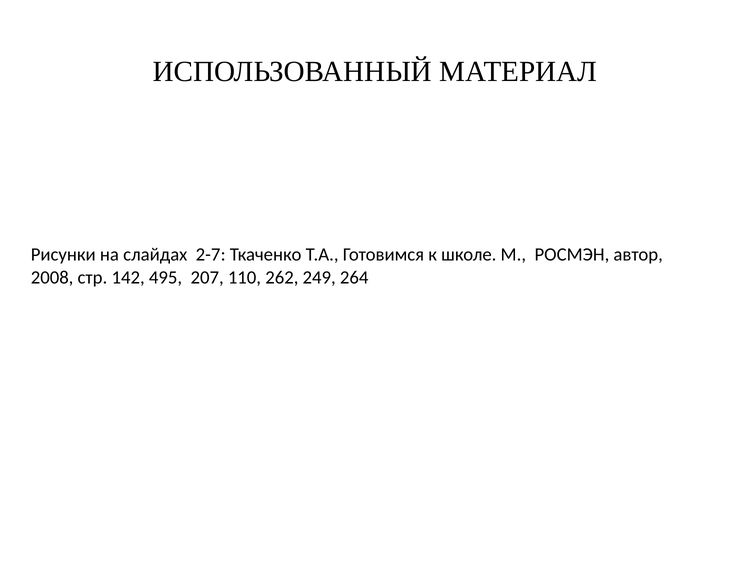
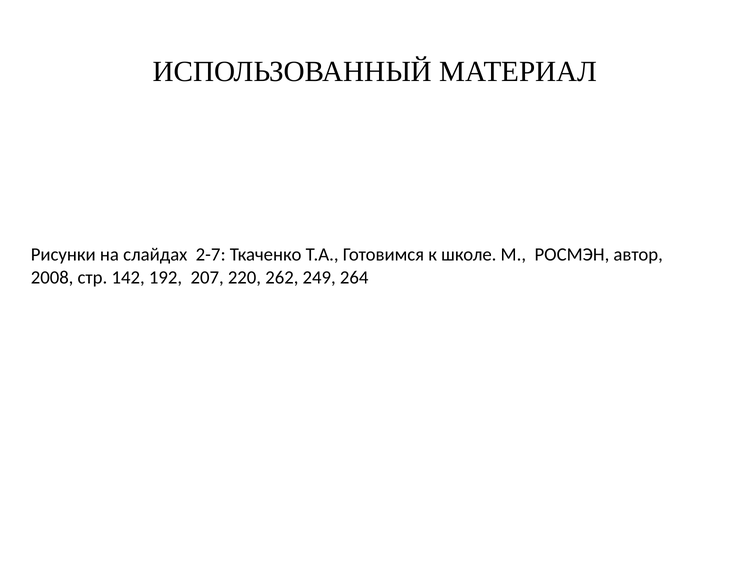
495: 495 -> 192
110: 110 -> 220
